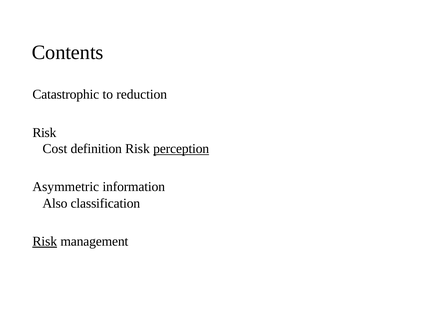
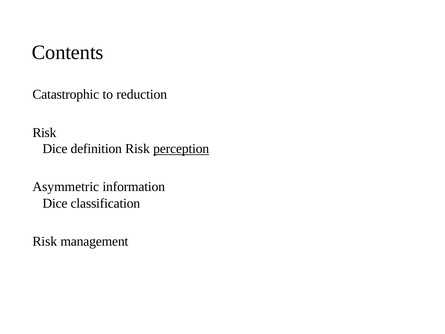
Cost at (55, 149): Cost -> Dice
Also at (55, 203): Also -> Dice
Risk at (45, 241) underline: present -> none
